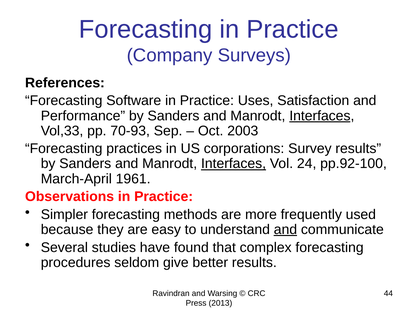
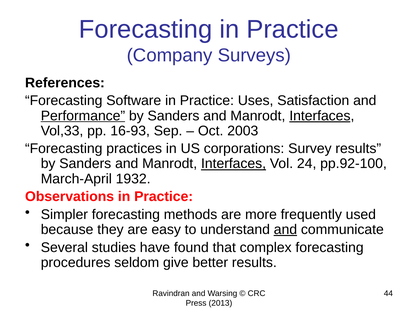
Performance underline: none -> present
70-93: 70-93 -> 16-93
1961: 1961 -> 1932
